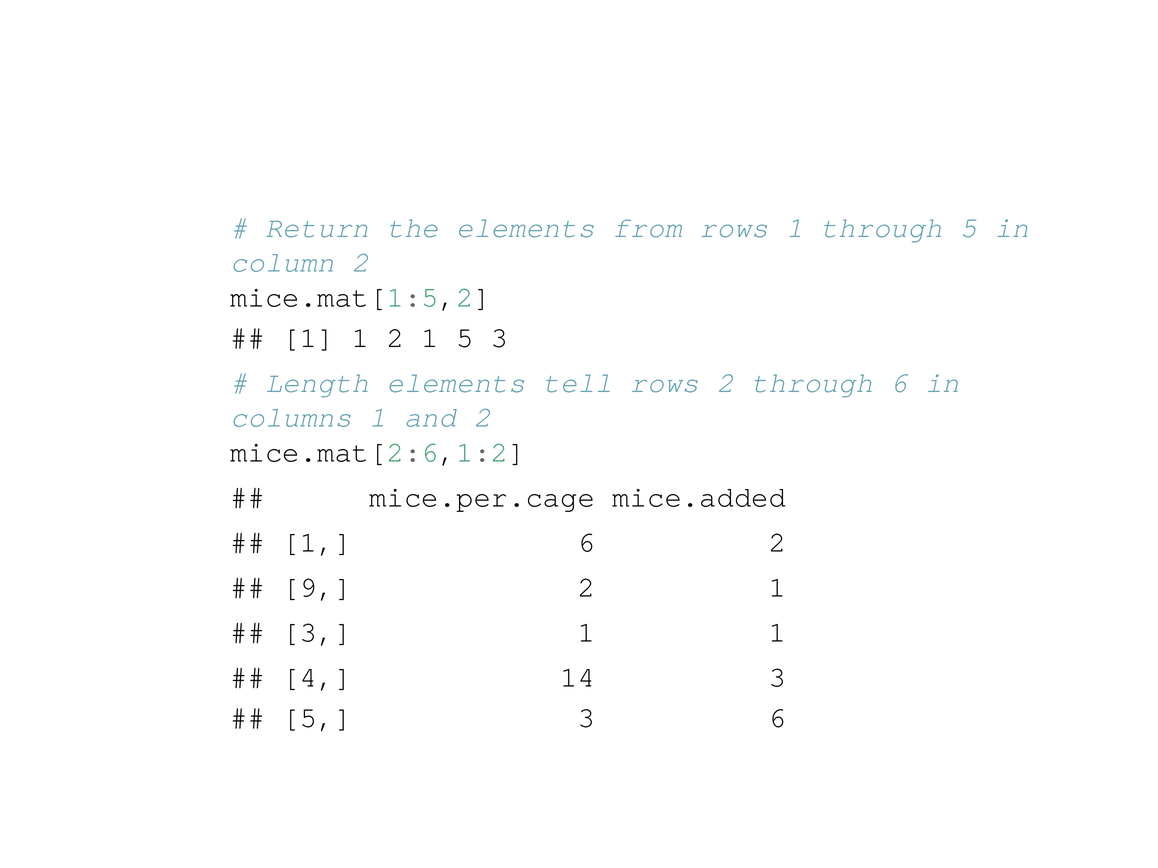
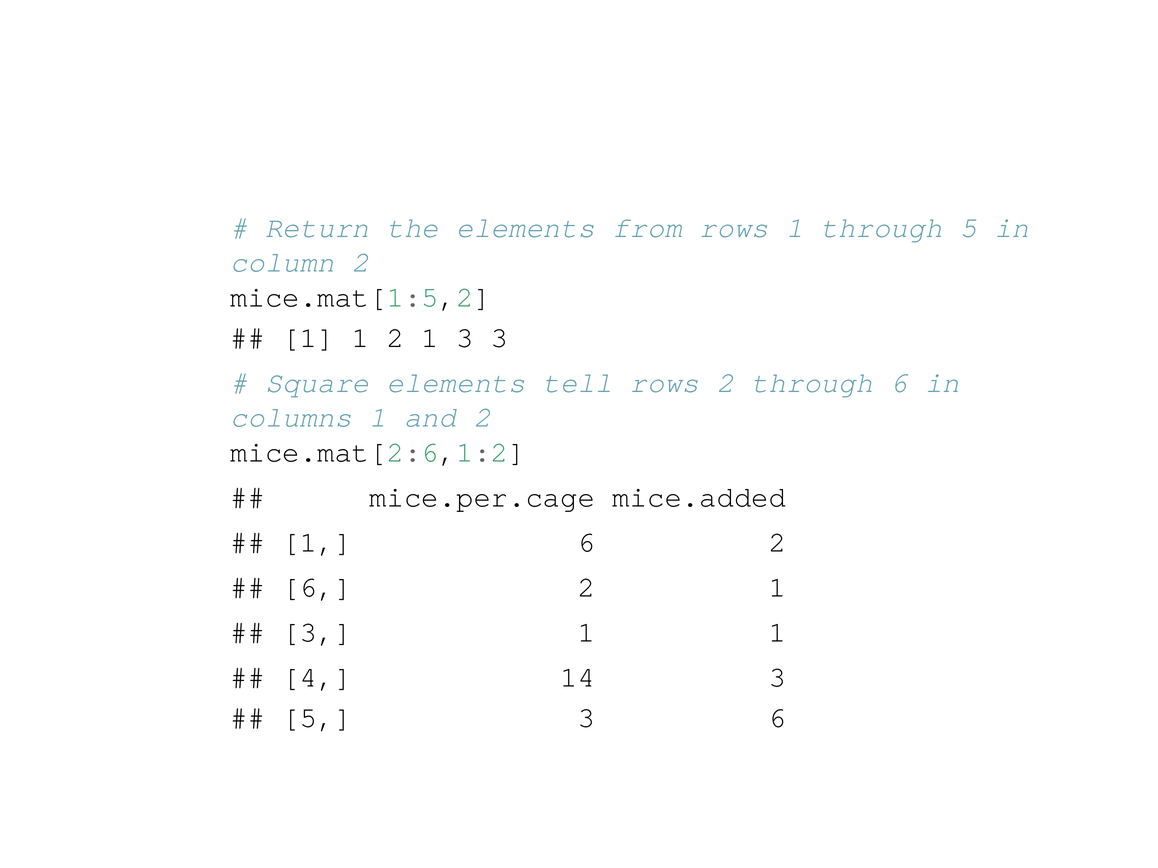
1 5: 5 -> 3
Length: Length -> Square
9 at (317, 588): 9 -> 6
